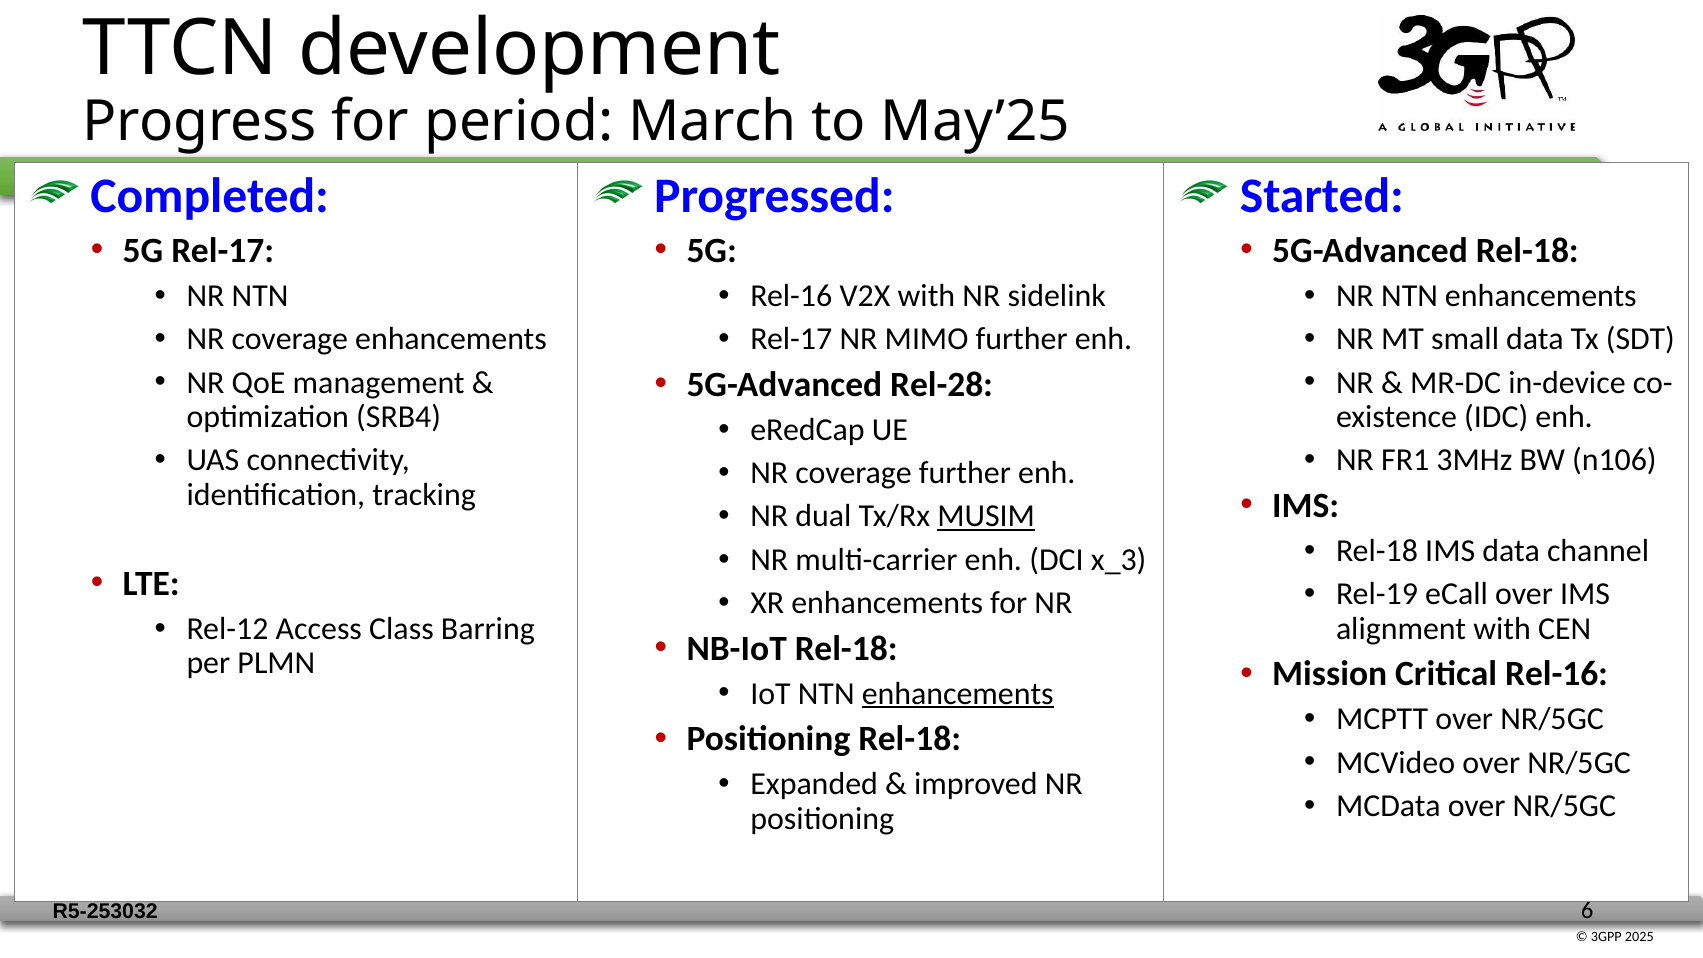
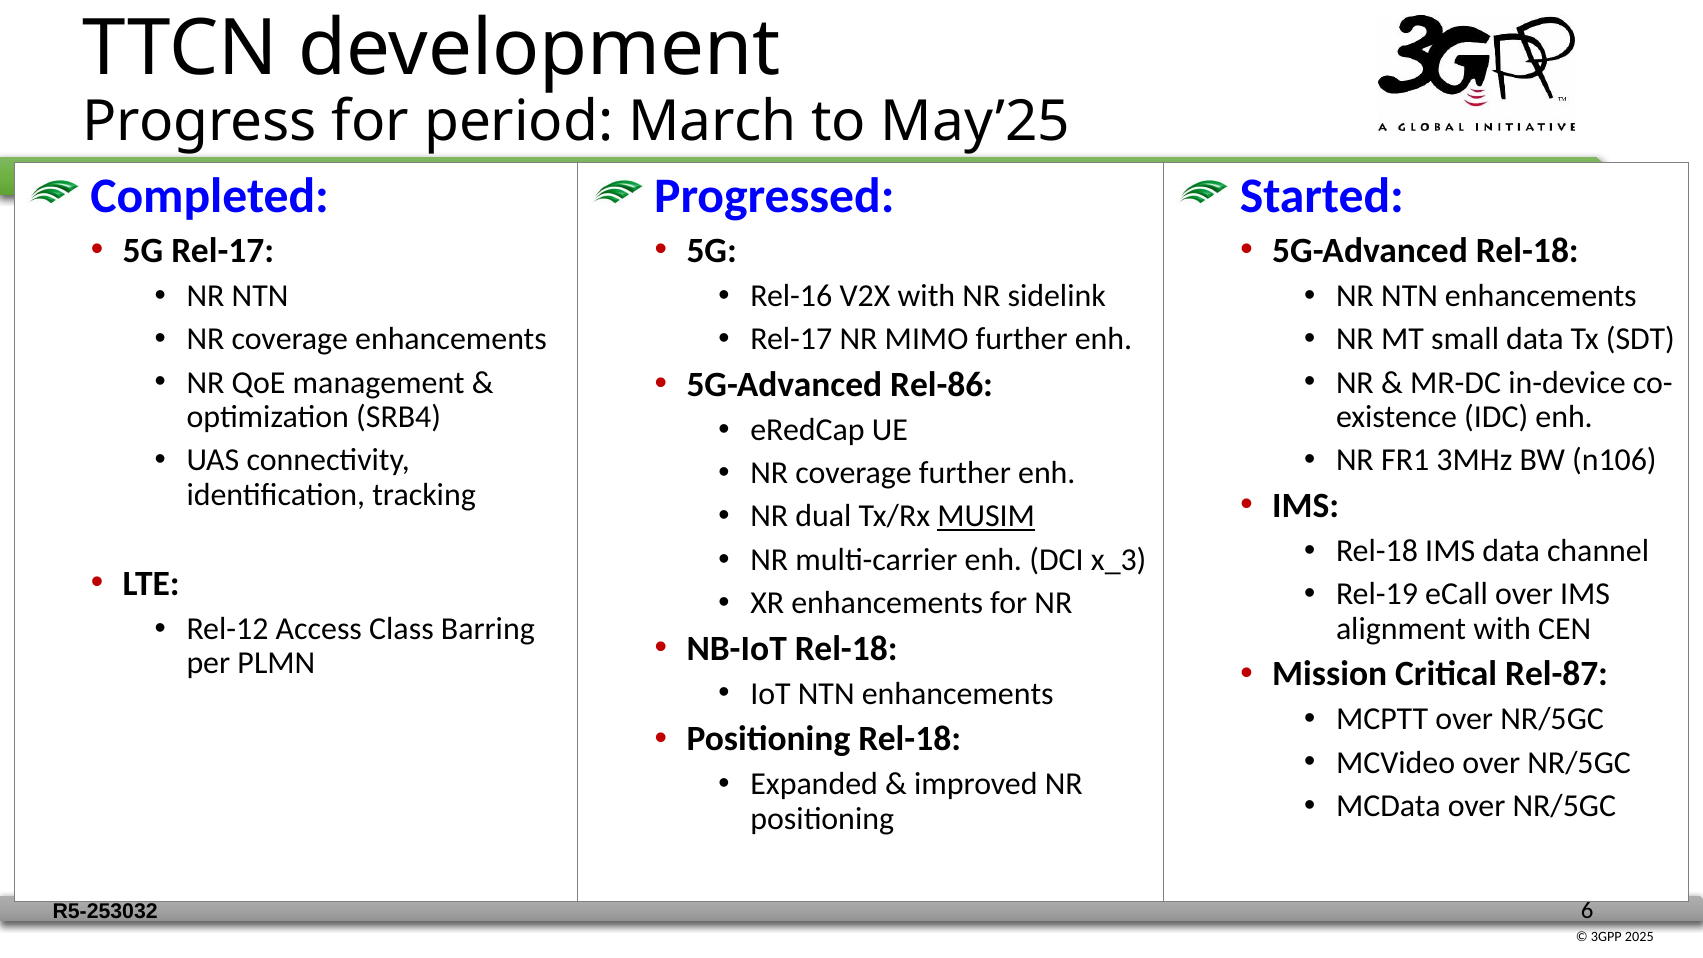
Rel-28: Rel-28 -> Rel-86
Critical Rel-16: Rel-16 -> Rel-87
enhancements at (958, 694) underline: present -> none
